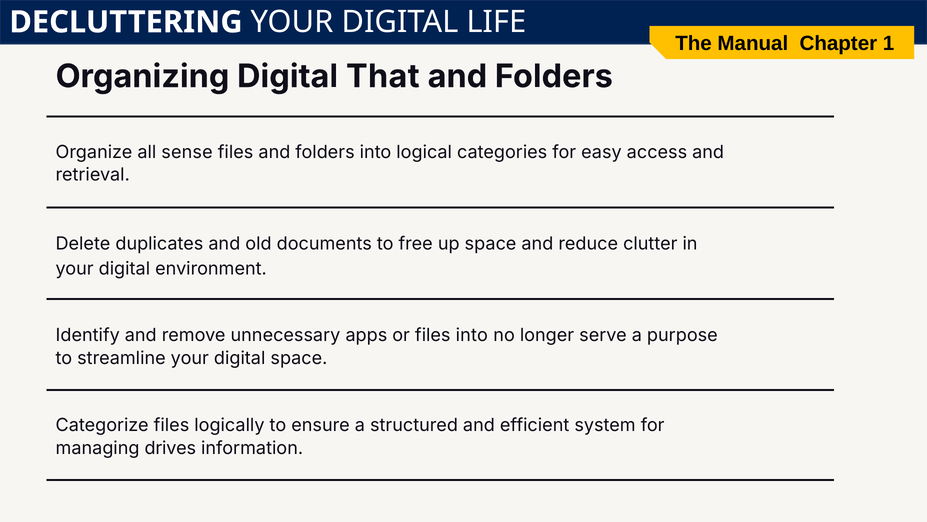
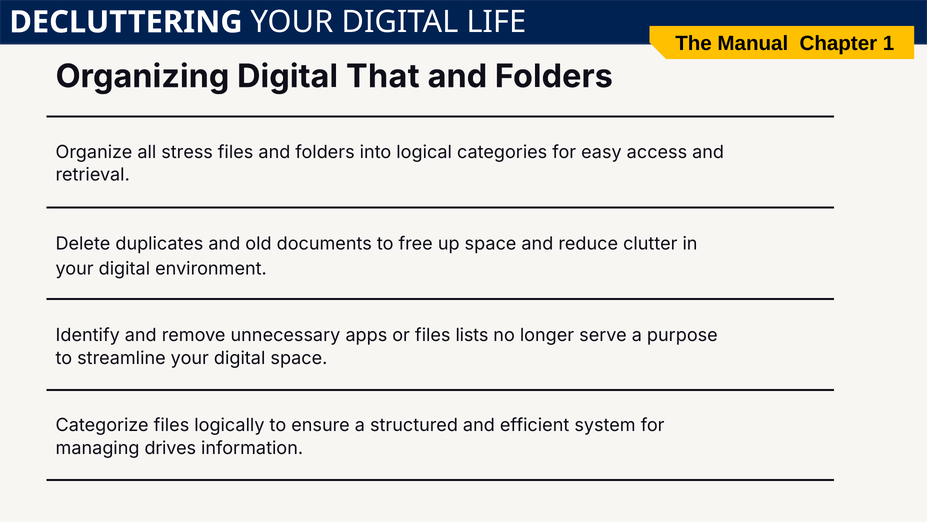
sense: sense -> stress
files into: into -> lists
